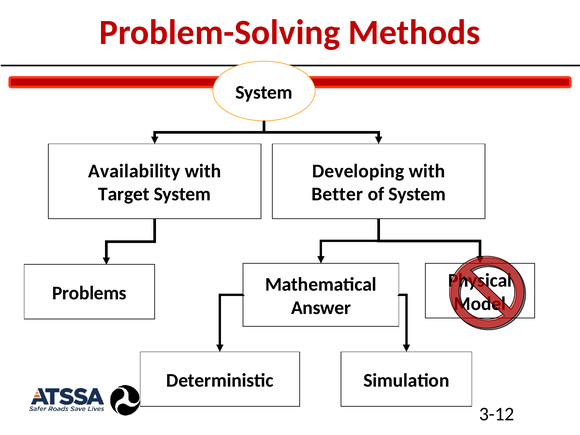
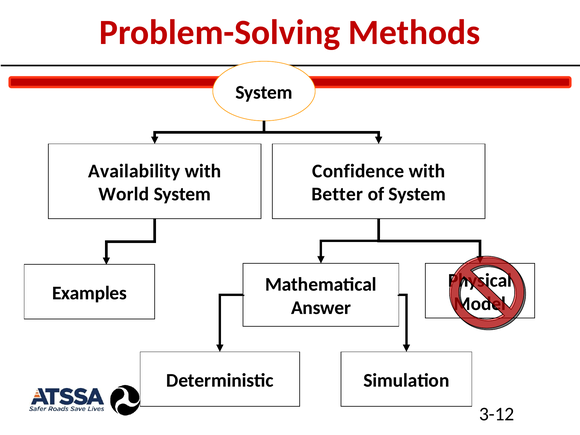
Developing: Developing -> Confidence
Target: Target -> World
Problems: Problems -> Examples
